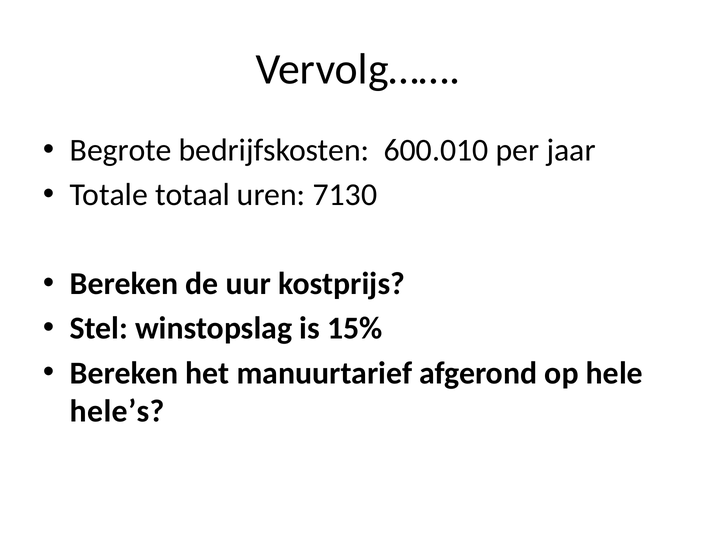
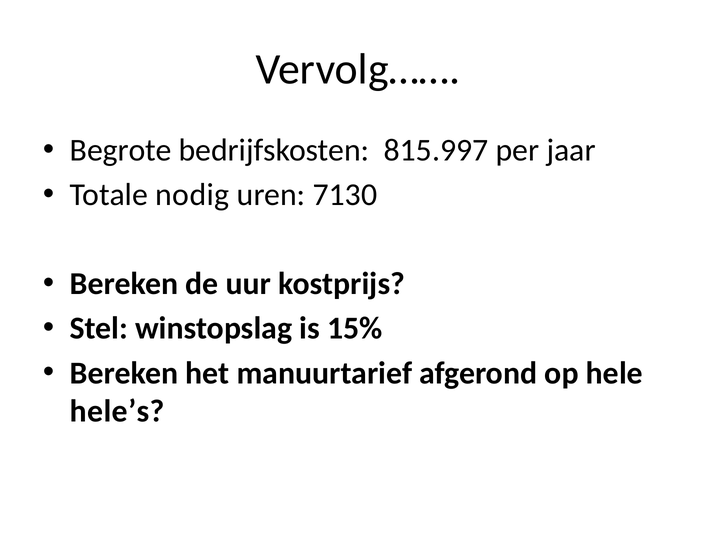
600.010: 600.010 -> 815.997
totaal: totaal -> nodig
